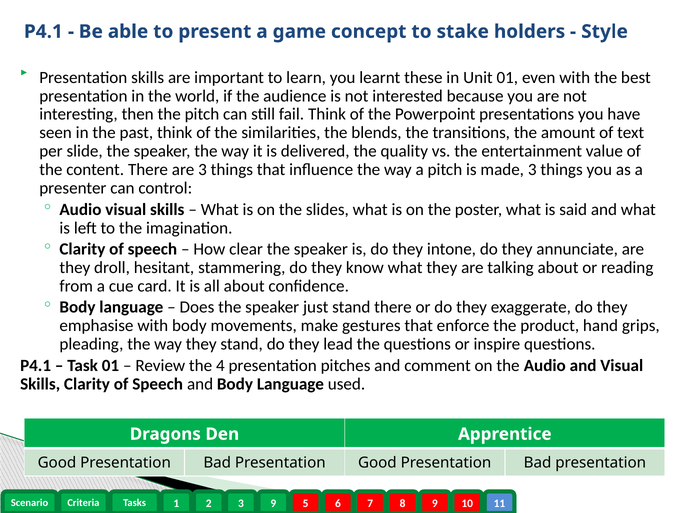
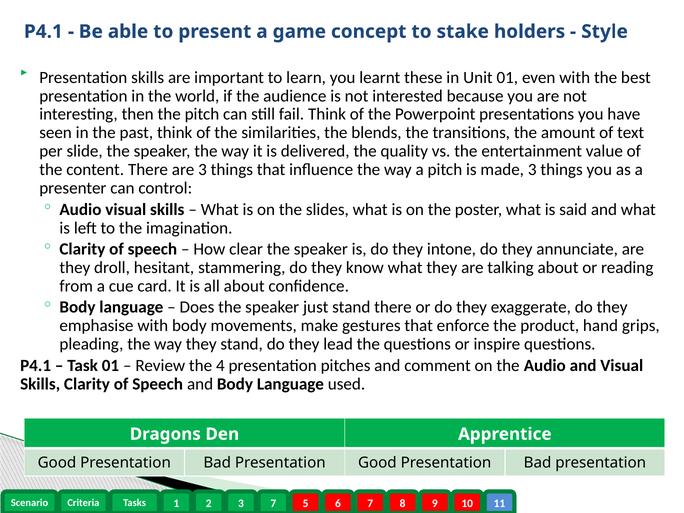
3 9: 9 -> 7
